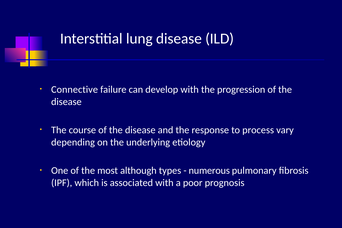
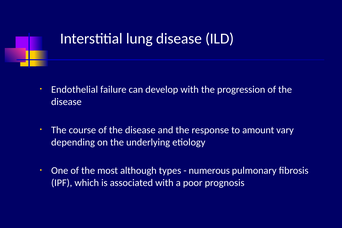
Connective: Connective -> Endothelial
process: process -> amount
